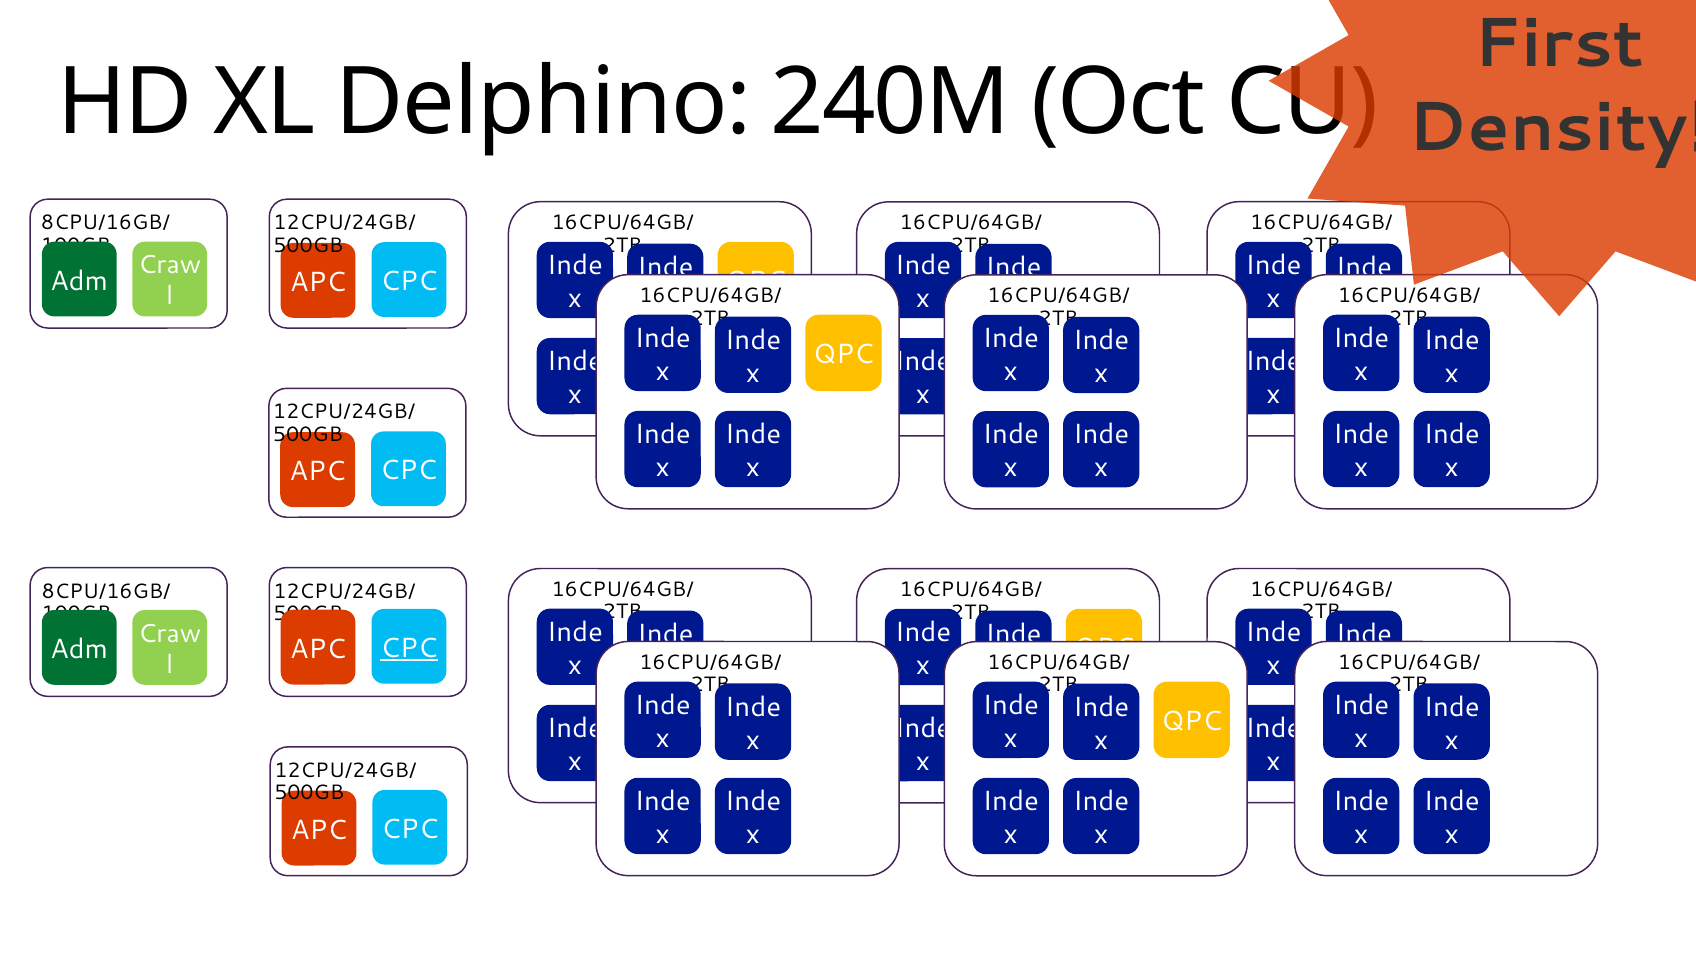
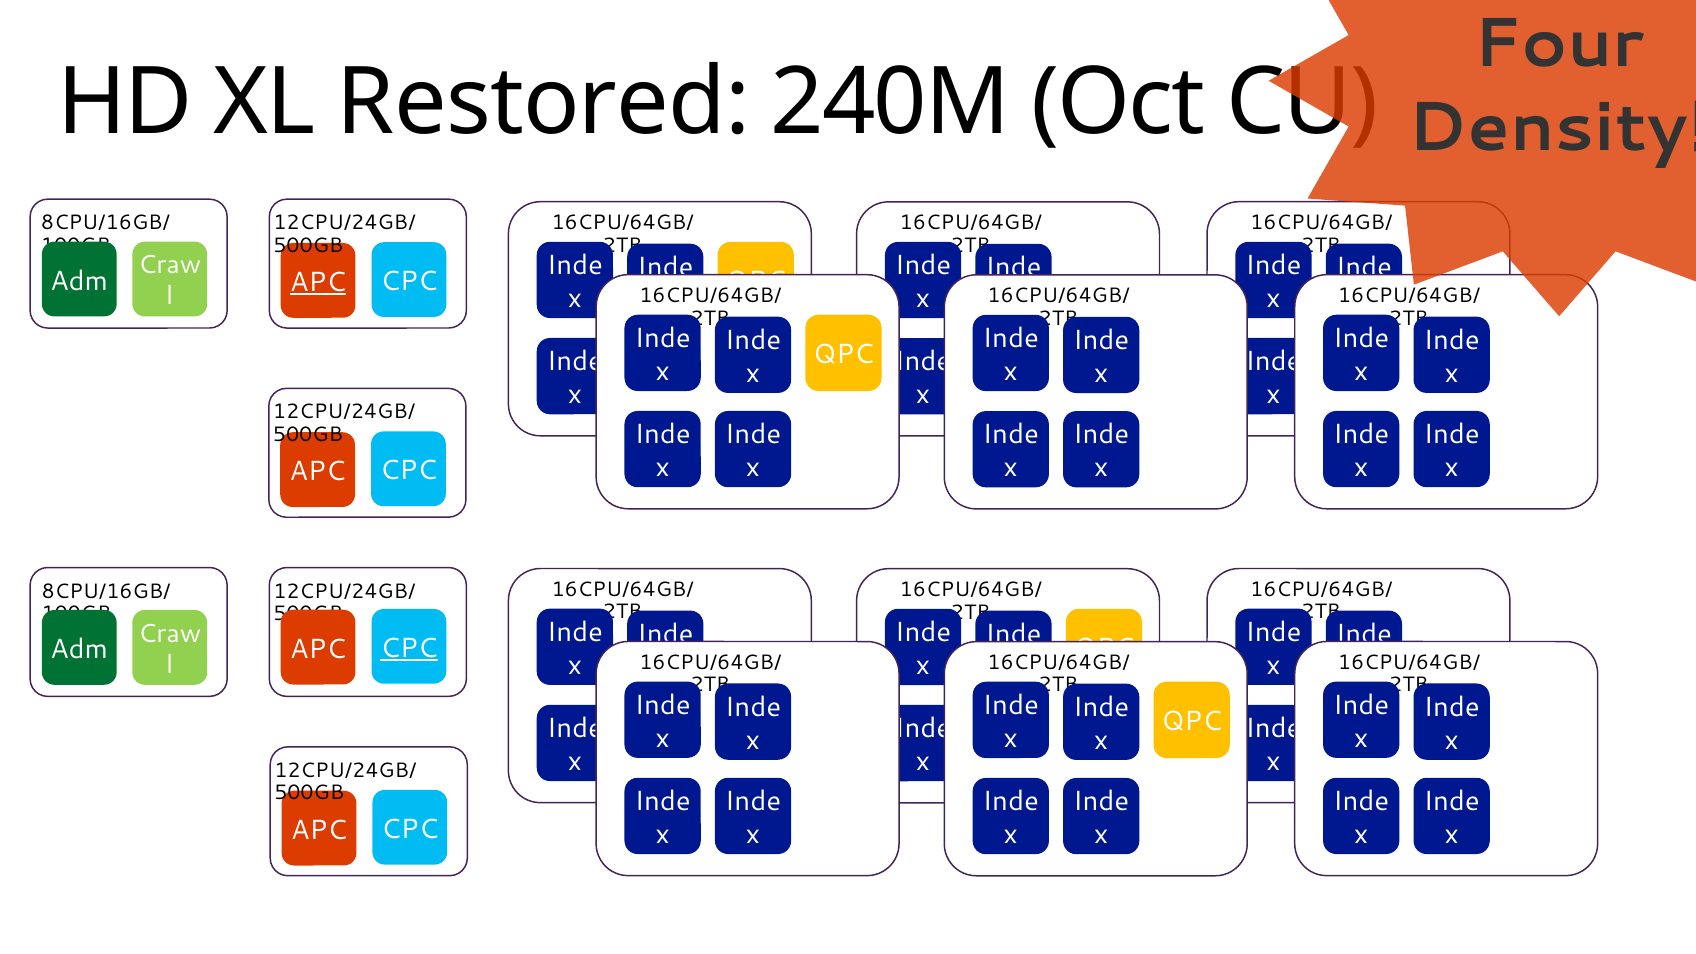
First: First -> Four
Delphino: Delphino -> Restored
APC at (318, 282) underline: none -> present
